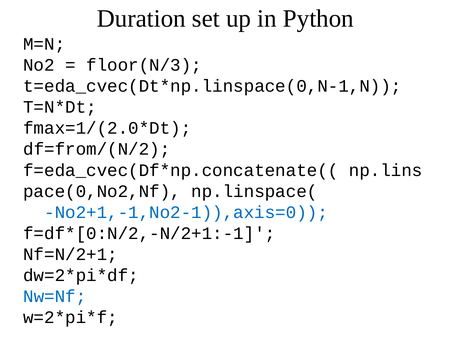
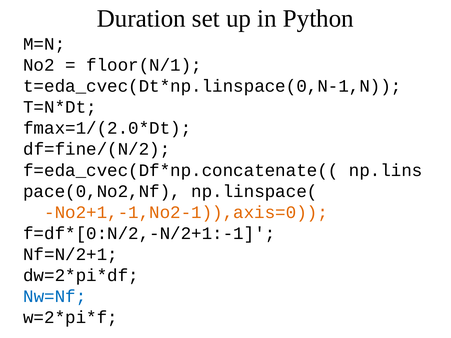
floor(N/3: floor(N/3 -> floor(N/1
df=from/(N/2: df=from/(N/2 -> df=fine/(N/2
No2+1,-1,No2-1)),axis=0 colour: blue -> orange
